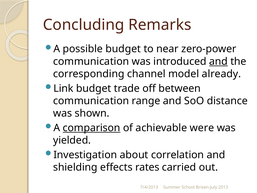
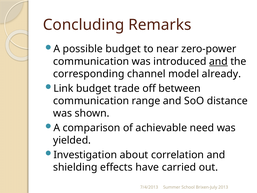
comparison underline: present -> none
were: were -> need
rates: rates -> have
